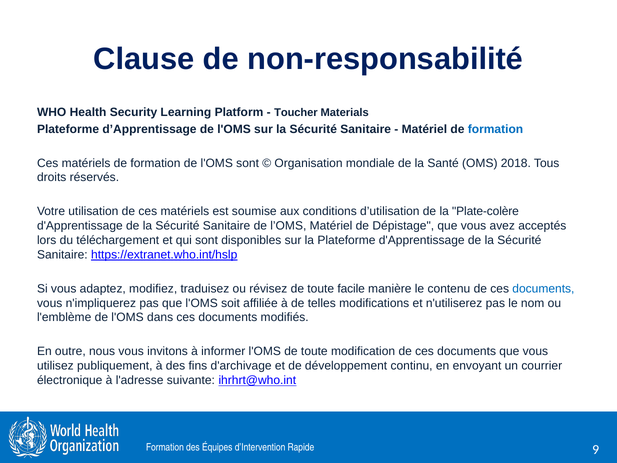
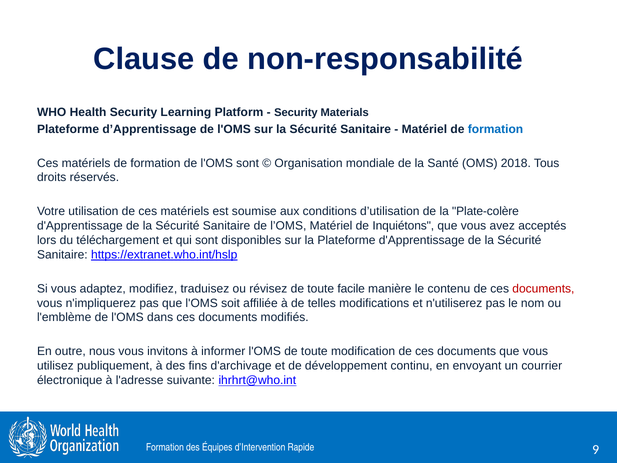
Toucher at (296, 112): Toucher -> Security
Dépistage: Dépistage -> Inquiétons
documents at (543, 289) colour: blue -> red
